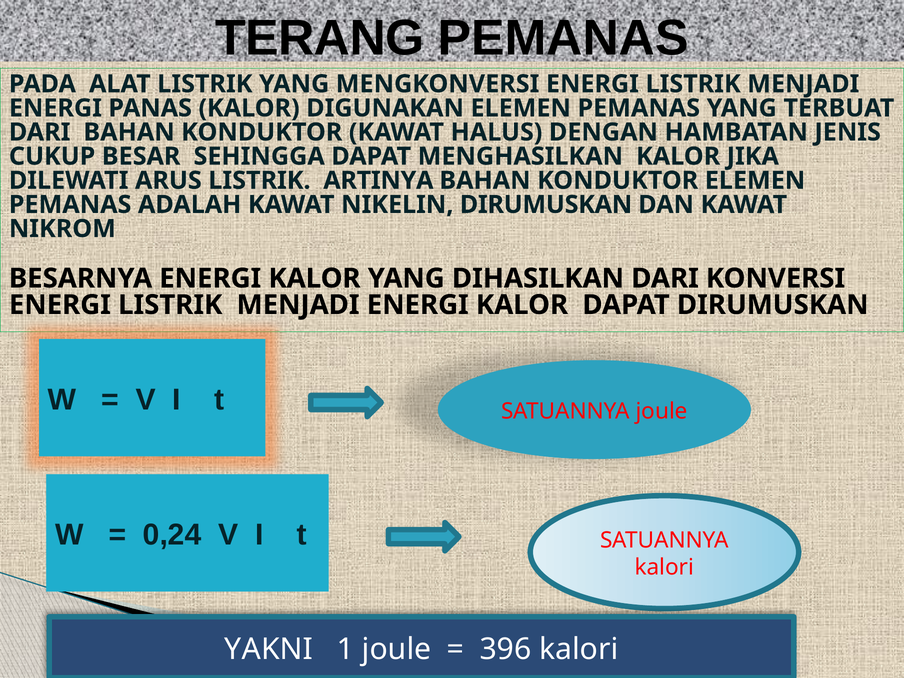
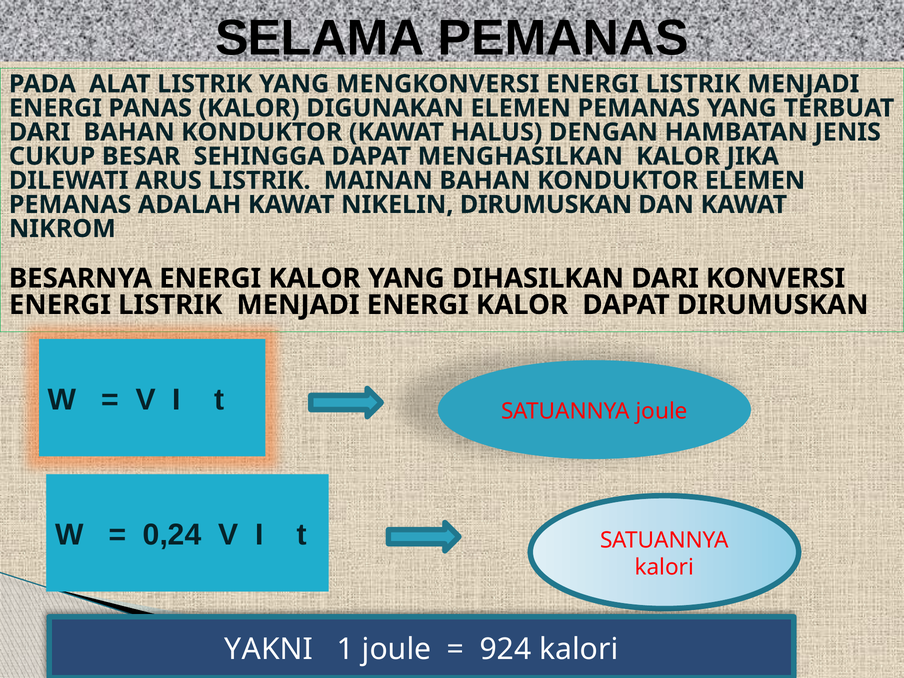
TERANG: TERANG -> SELAMA
ARTINYA: ARTINYA -> MAINAN
396: 396 -> 924
